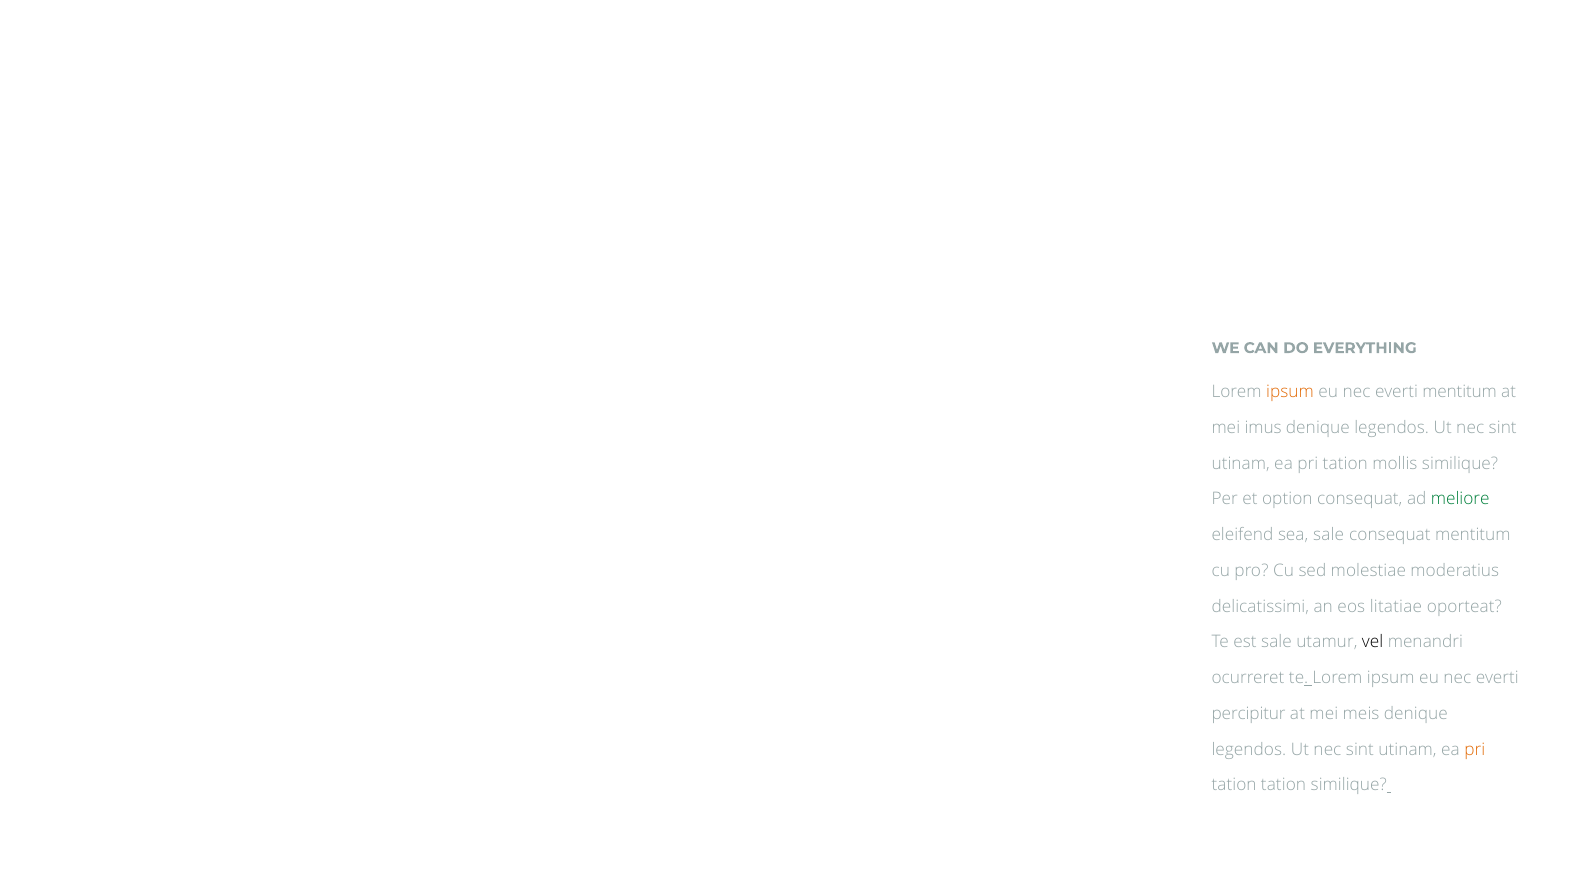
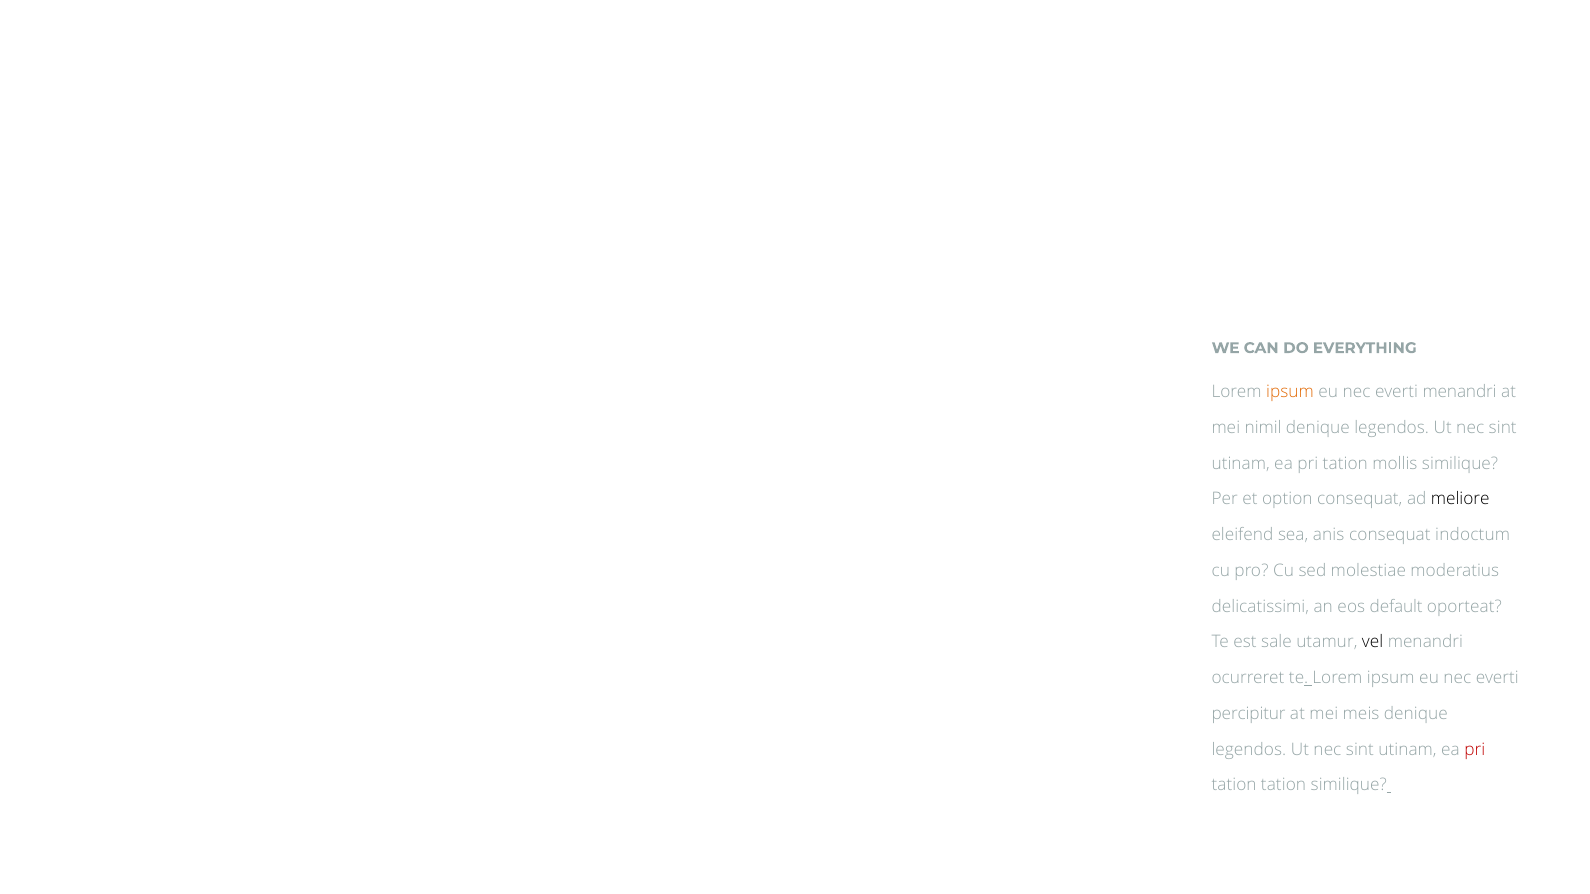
everti mentitum: mentitum -> menandri
imus: imus -> nimil
meliore colour: green -> black
sea sale: sale -> anis
consequat mentitum: mentitum -> indoctum
litatiae: litatiae -> default
pri at (1475, 750) colour: orange -> red
